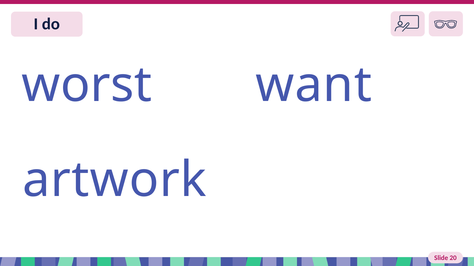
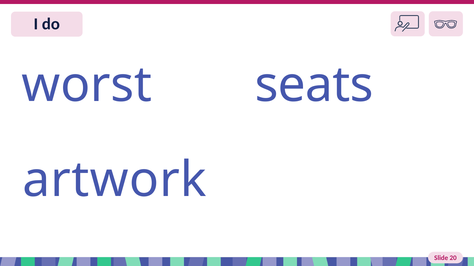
want: want -> seats
